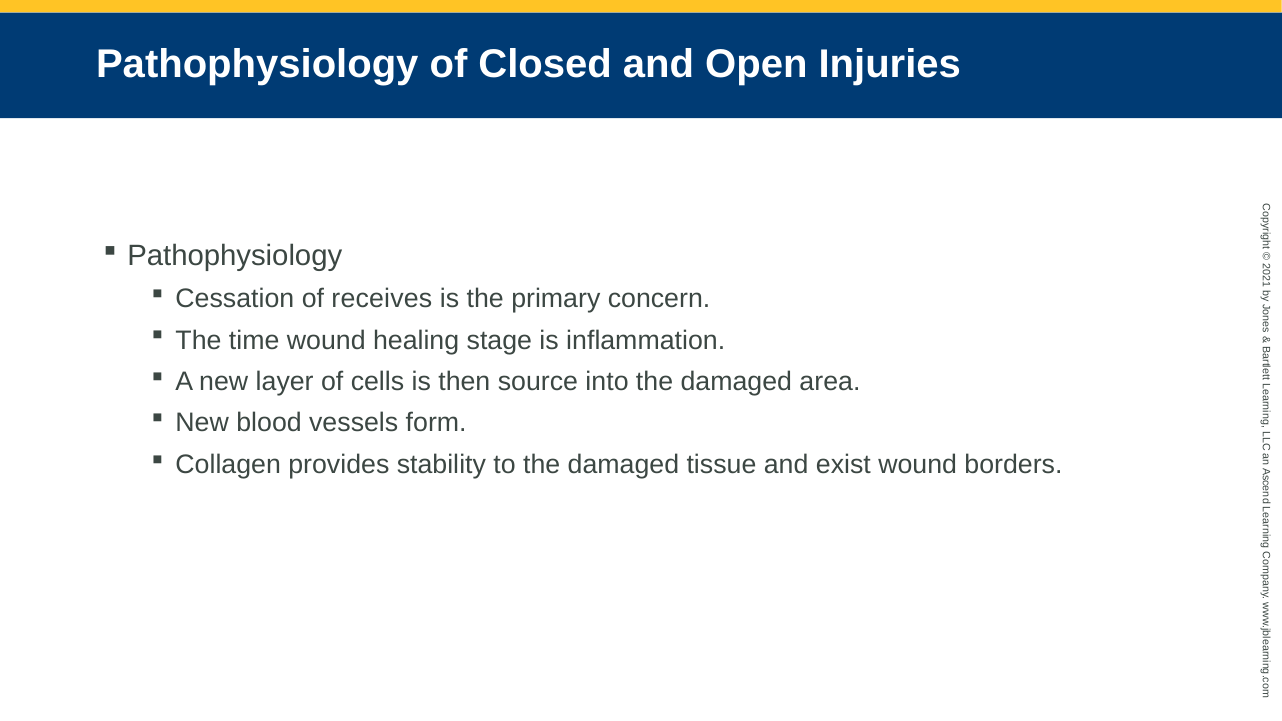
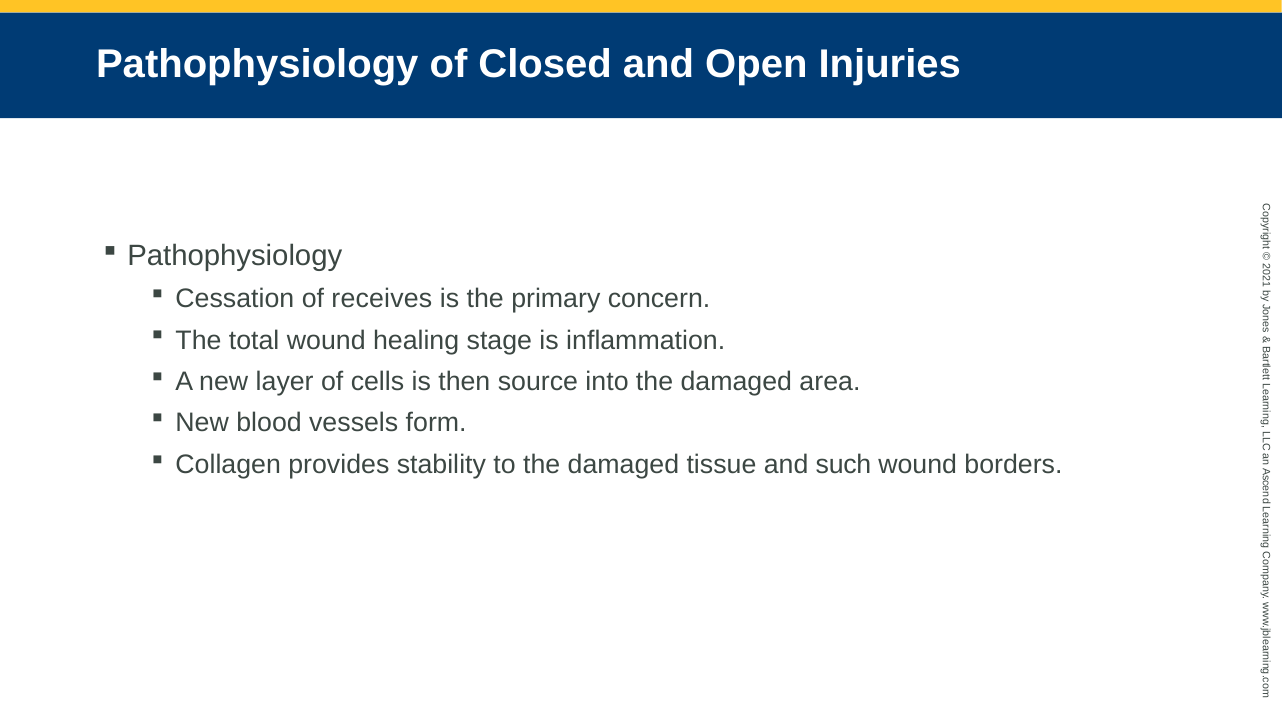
time: time -> total
exist: exist -> such
